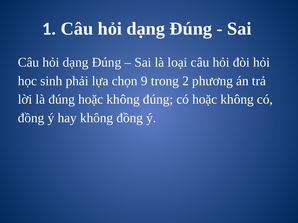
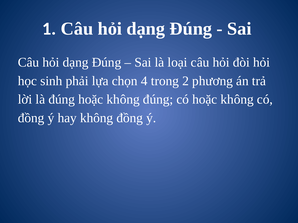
9: 9 -> 4
